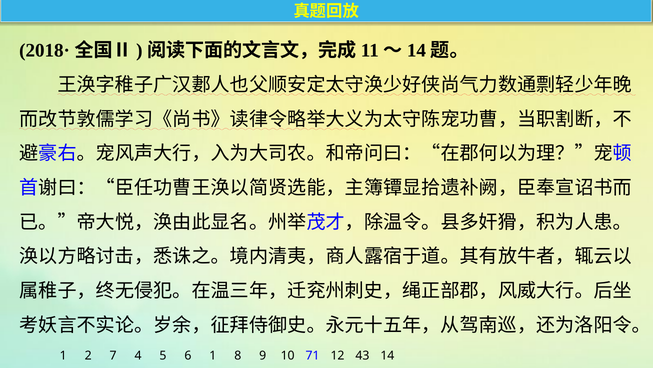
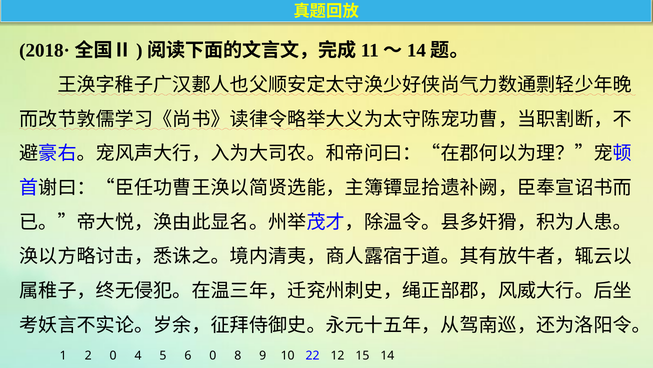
2 7: 7 -> 0
6 1: 1 -> 0
71: 71 -> 22
43: 43 -> 15
